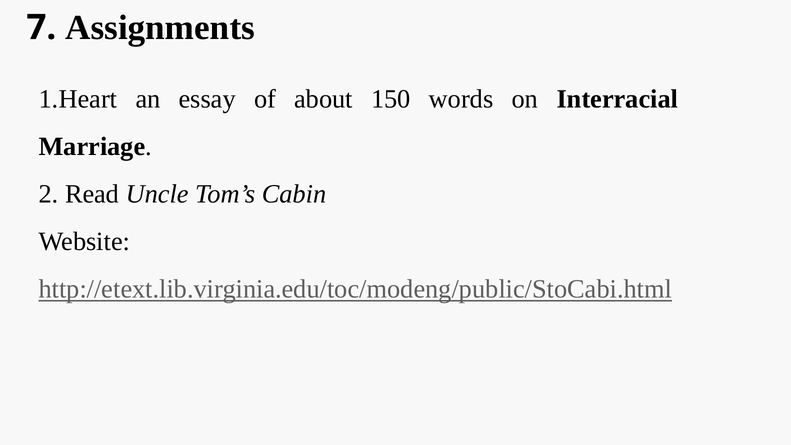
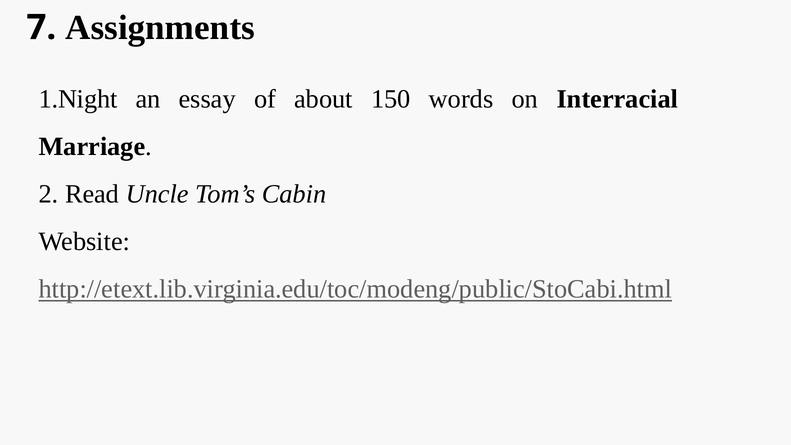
1.Heart: 1.Heart -> 1.Night
